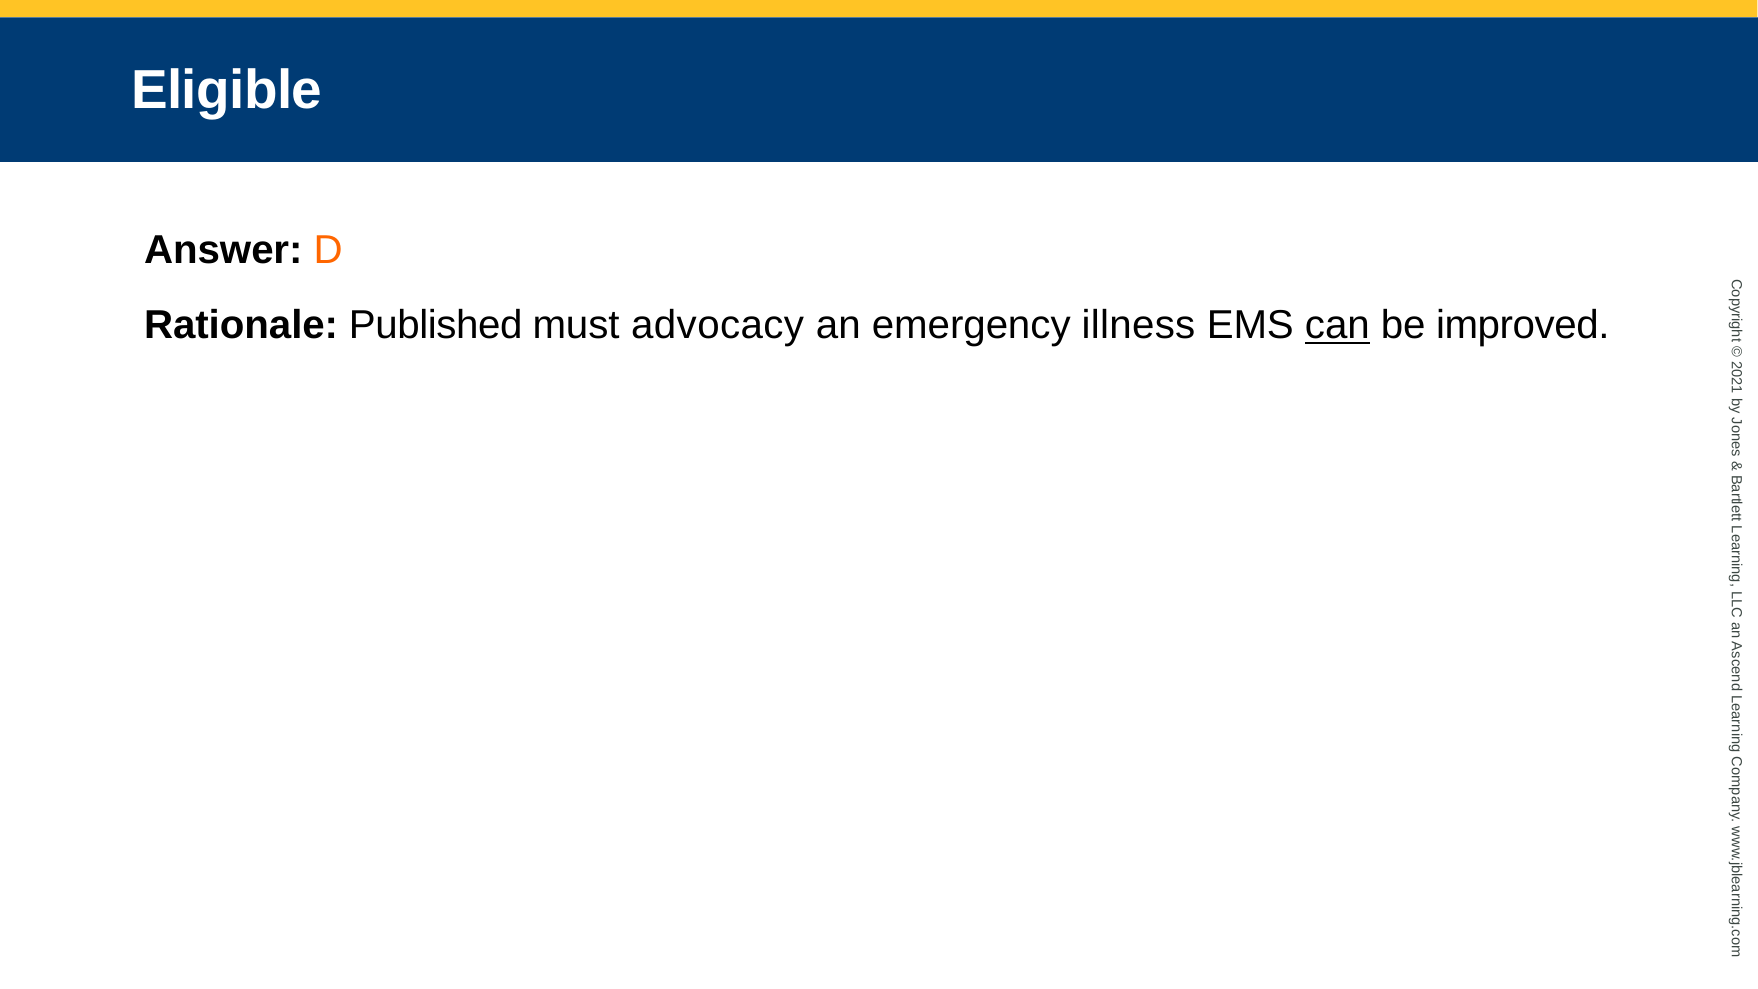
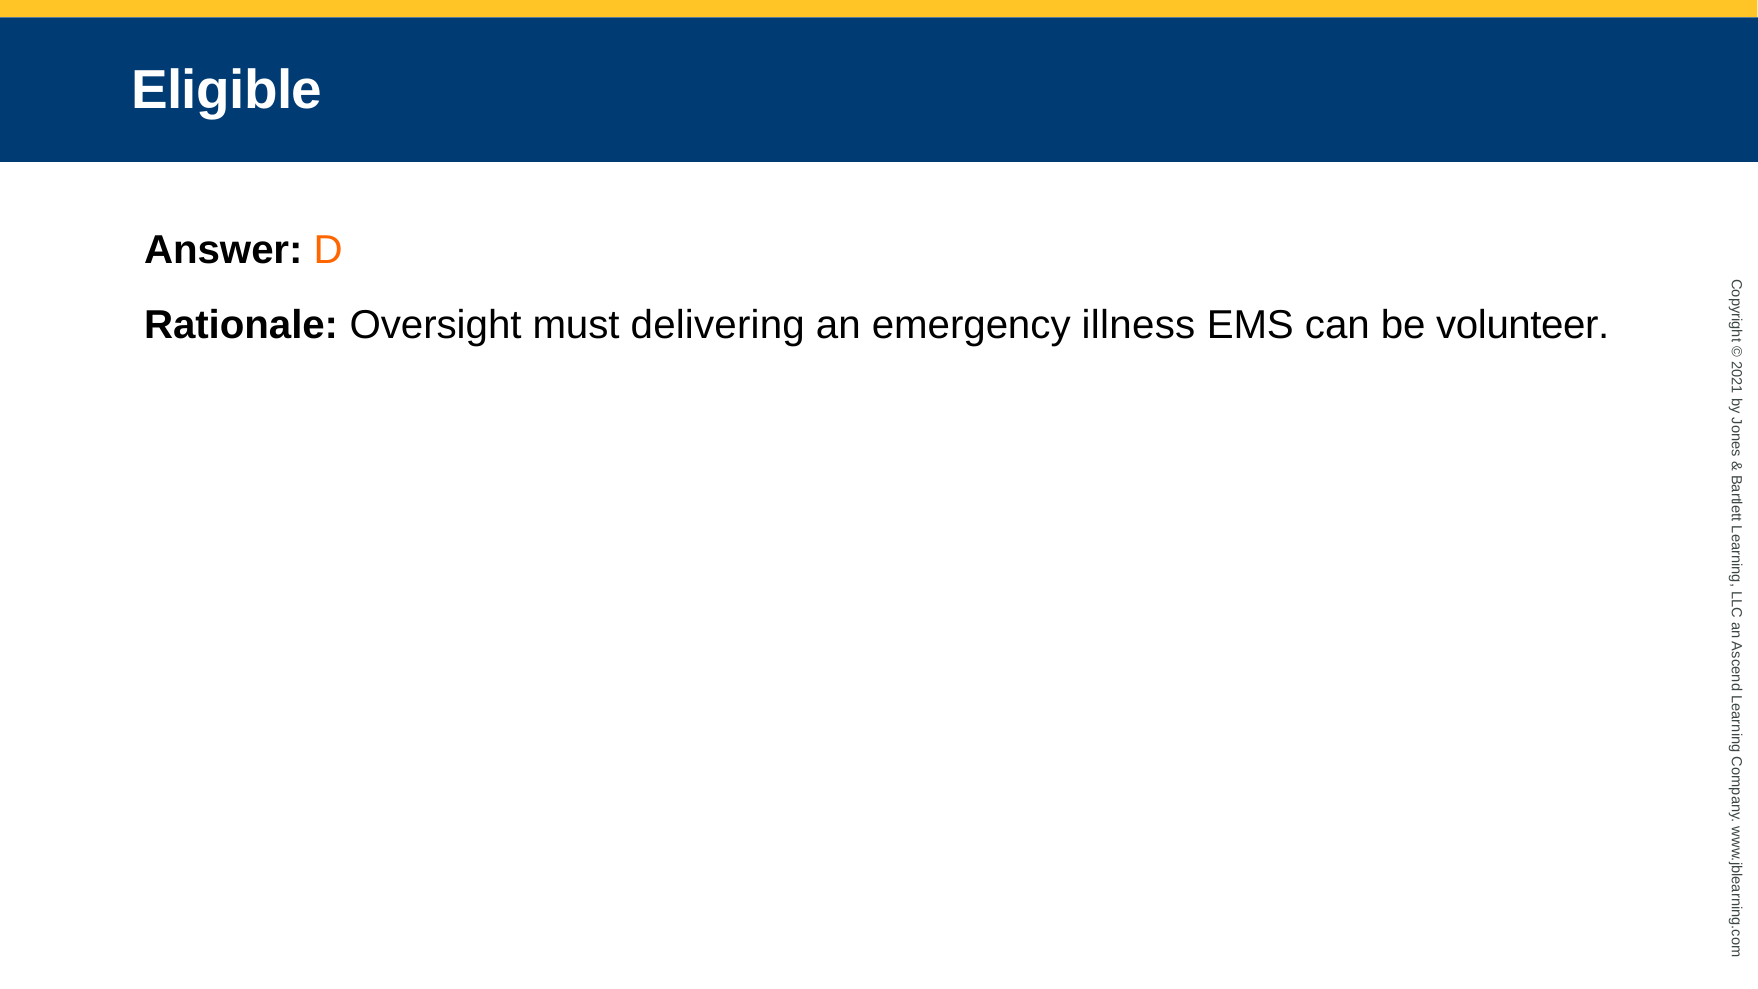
Published: Published -> Oversight
advocacy: advocacy -> delivering
can underline: present -> none
improved: improved -> volunteer
